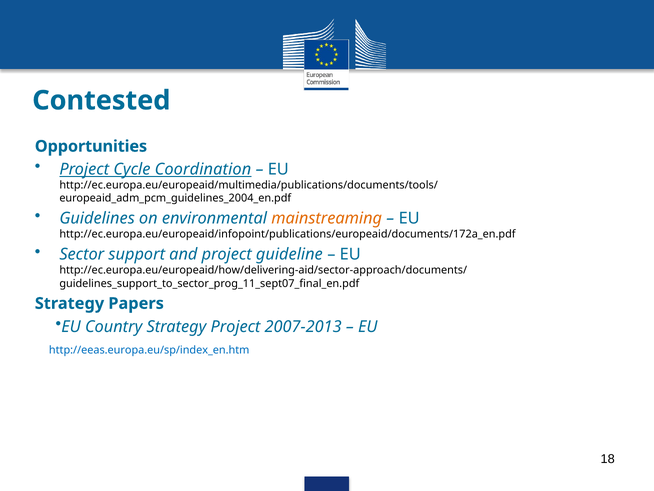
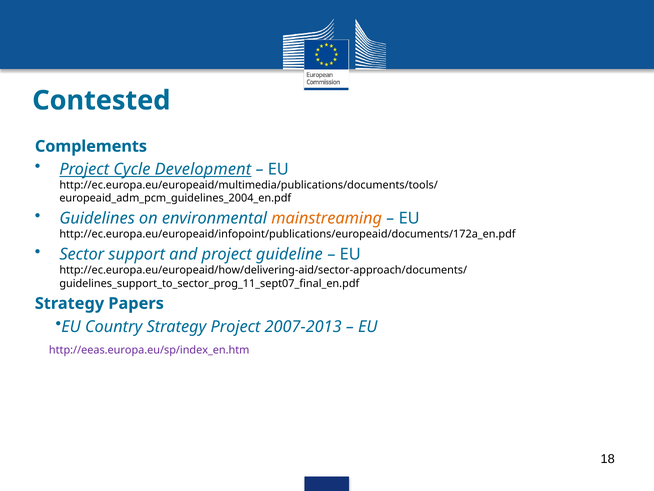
Opportunities: Opportunities -> Complements
Coordination: Coordination -> Development
http://eeas.europa.eu/sp/index_en.htm colour: blue -> purple
